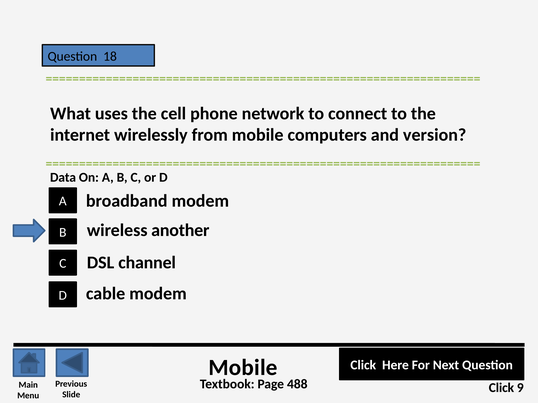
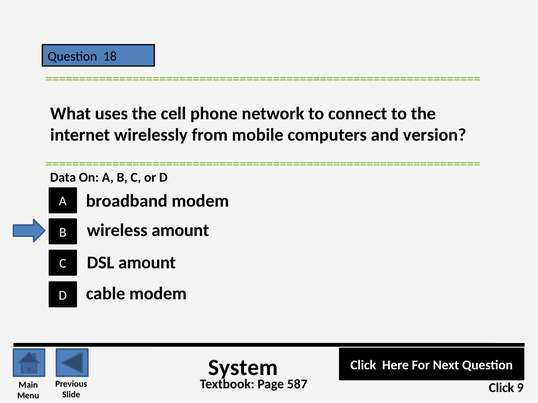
wireless another: another -> amount
DSL channel: channel -> amount
Mobile at (243, 368): Mobile -> System
488: 488 -> 587
